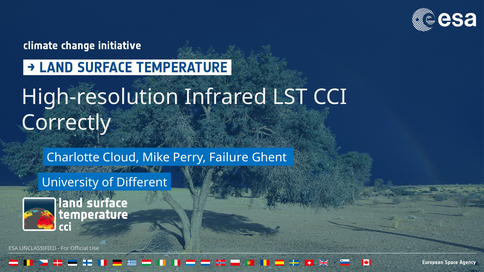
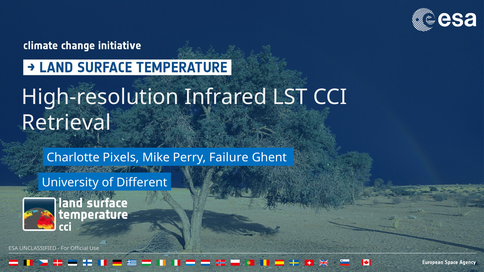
Correctly: Correctly -> Retrieval
Cloud: Cloud -> Pixels
